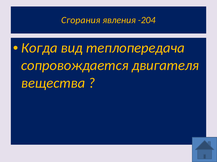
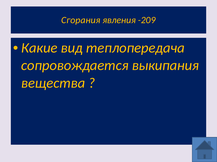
-204: -204 -> -209
Когда: Когда -> Какие
двигателя: двигателя -> выкипания
